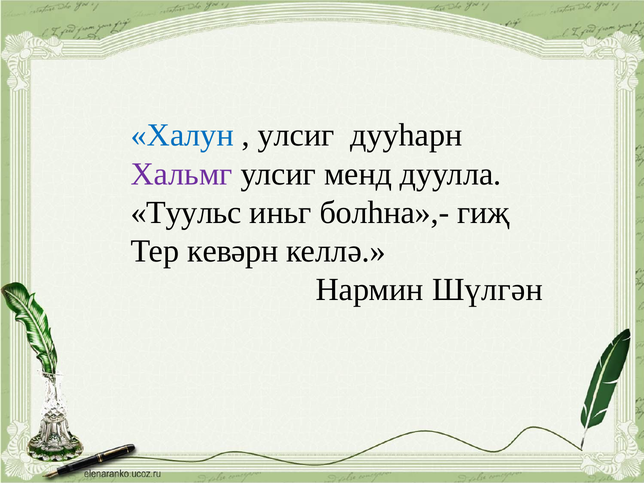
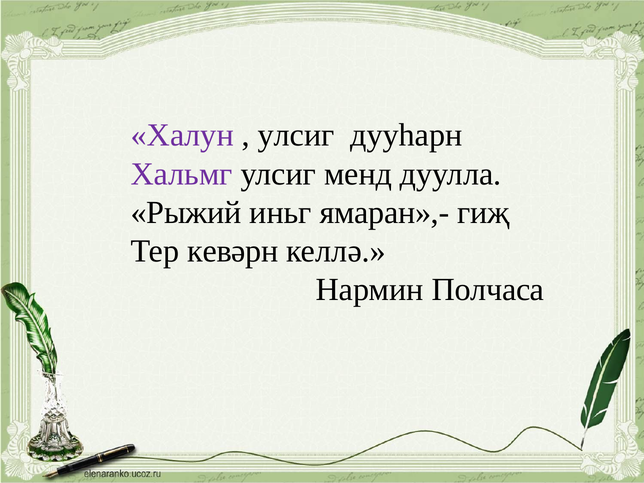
Халун colour: blue -> purple
Туульс: Туульс -> Рыжий
болhна»,-: болhна»,- -> ямаран»,-
Шүлгəн: Шүлгəн -> Полчаса
